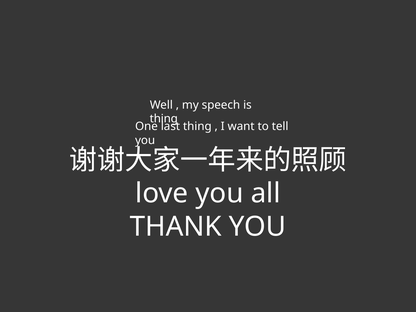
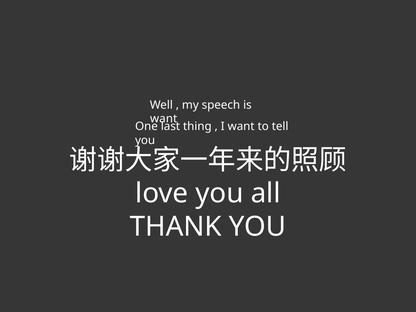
thing at (164, 119): thing -> want
